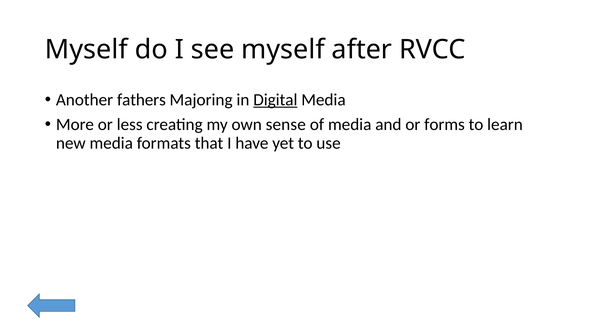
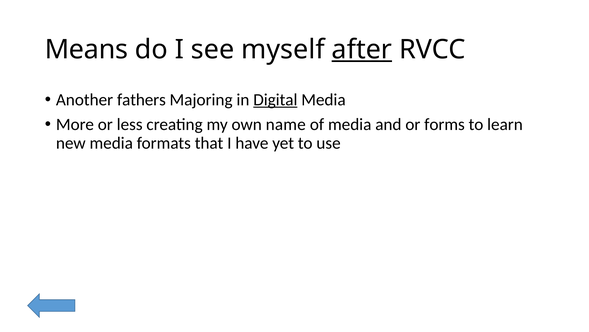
Myself at (86, 49): Myself -> Means
after underline: none -> present
sense: sense -> name
